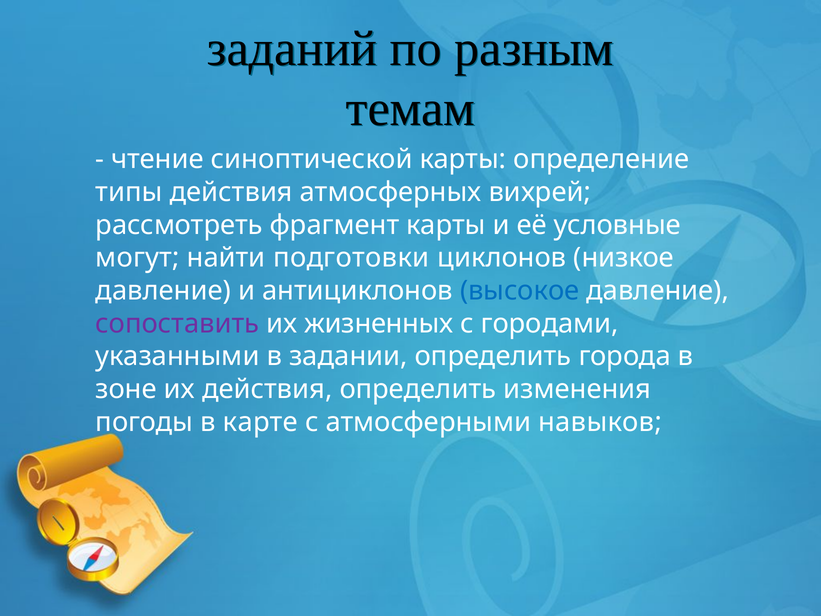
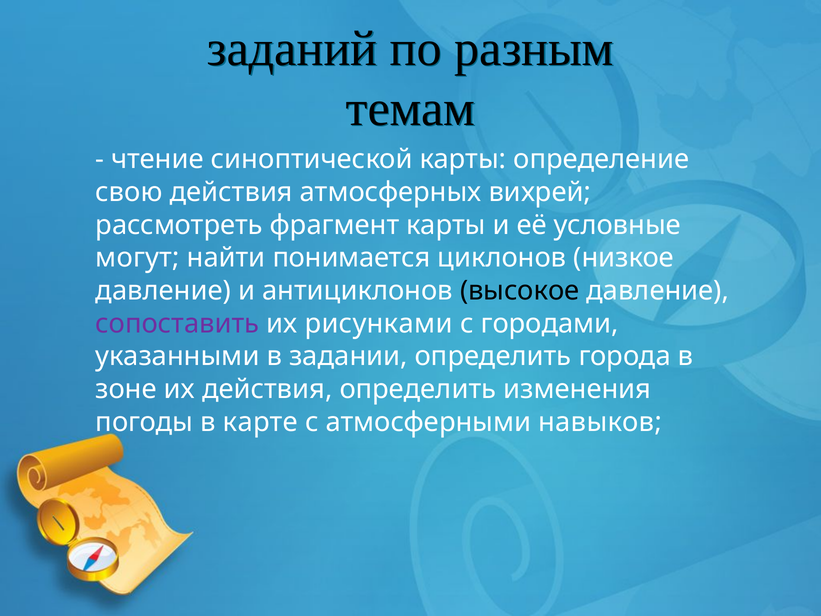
типы: типы -> свою
подготовки: подготовки -> понимается
высокое colour: blue -> black
жизненных: жизненных -> рисунками
